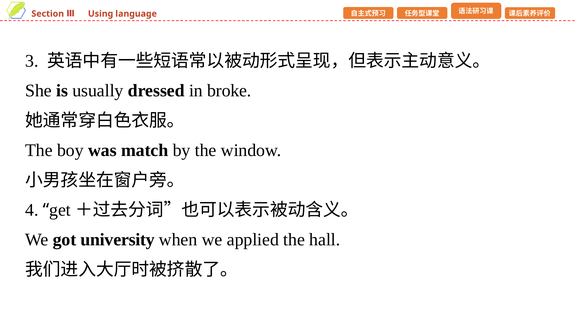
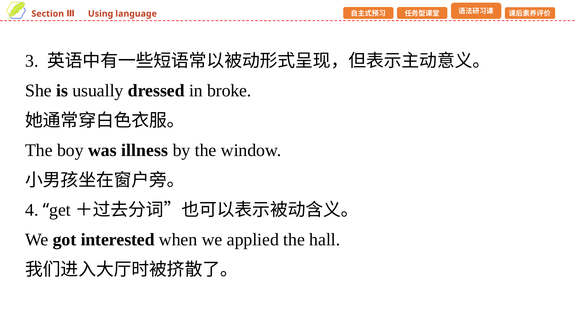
match: match -> illness
university: university -> interested
